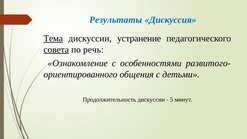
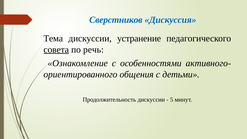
Результаты: Результаты -> Сверстников
Тема underline: present -> none
развитого-: развитого- -> активного-
